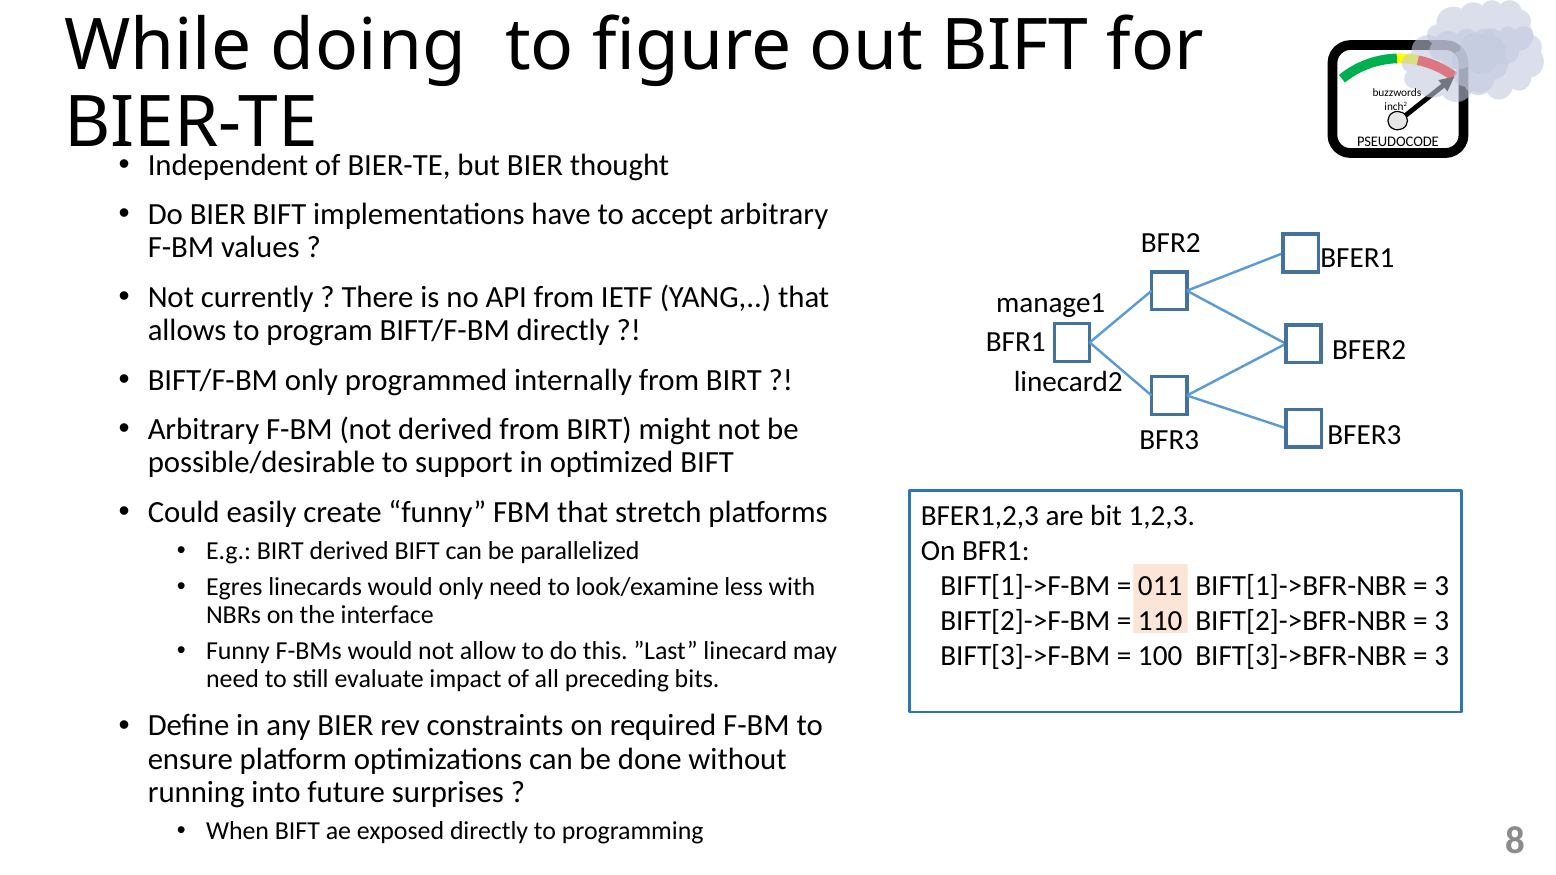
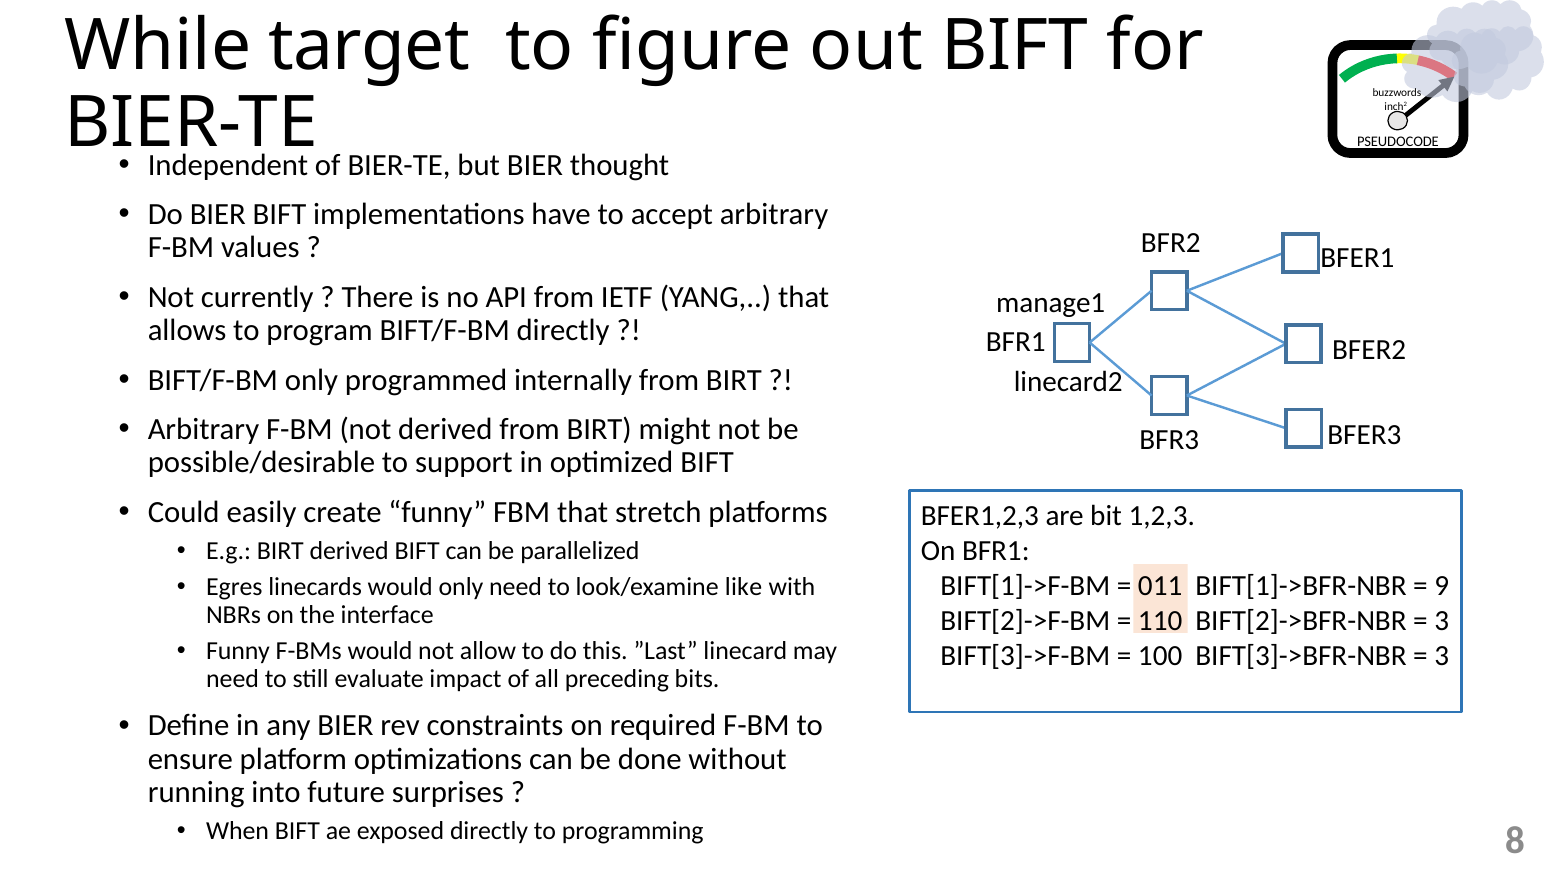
doing: doing -> target
3 at (1442, 586): 3 -> 9
less: less -> like
